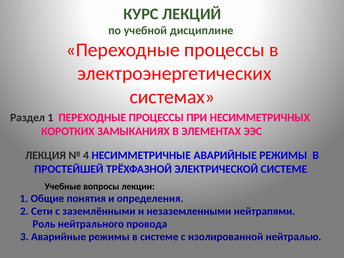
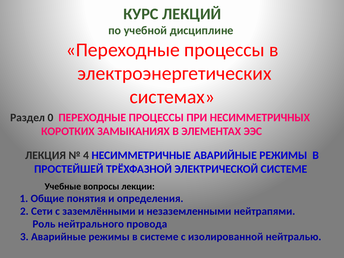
Раздел 1: 1 -> 0
